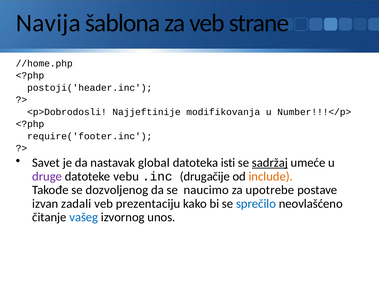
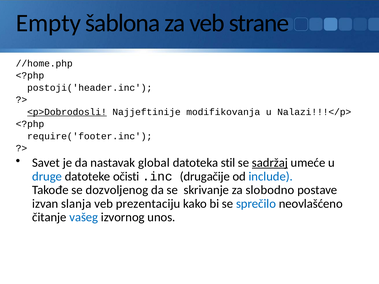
Navija: Navija -> Empty
<p>Dobrodosli underline: none -> present
Number!!!</p>: Number!!!</p> -> Nalazi!!!</p>
isti: isti -> stil
druge colour: purple -> blue
vebu: vebu -> očisti
include colour: orange -> blue
naucimo: naucimo -> skrivanje
upotrebe: upotrebe -> slobodno
zadali: zadali -> slanja
